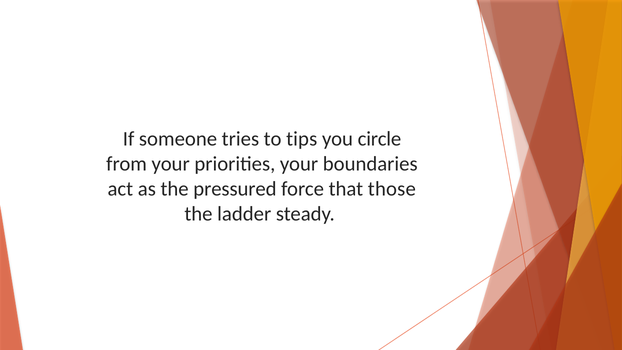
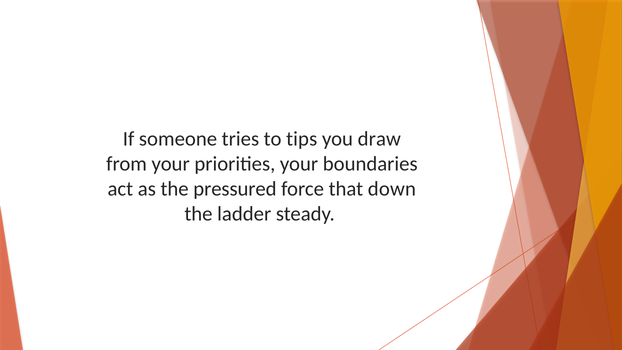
circle: circle -> draw
those: those -> down
